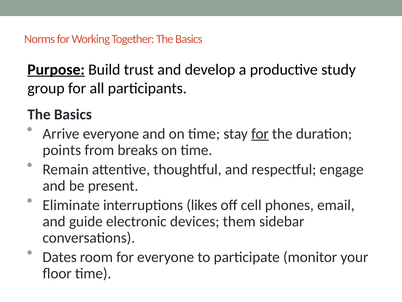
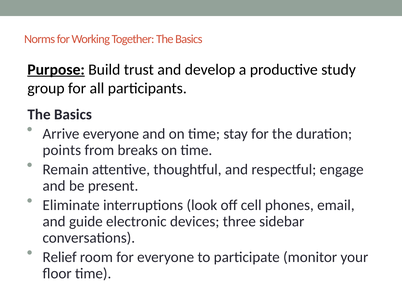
for at (260, 134) underline: present -> none
likes: likes -> look
them: them -> three
Dates: Dates -> Relief
